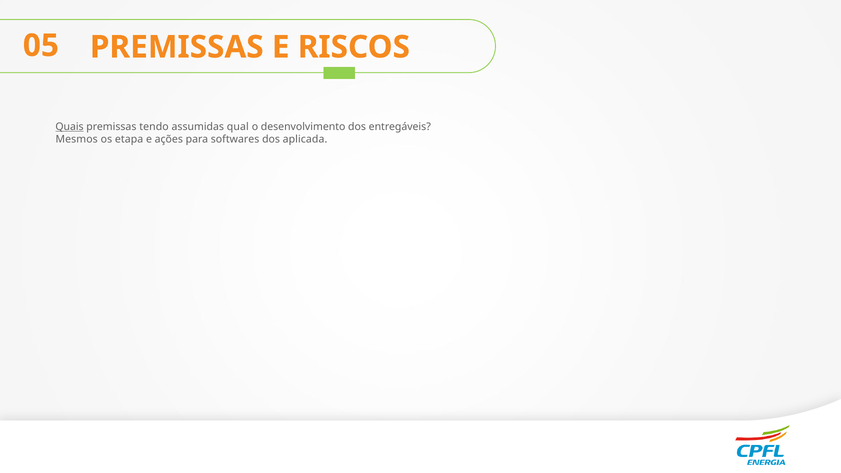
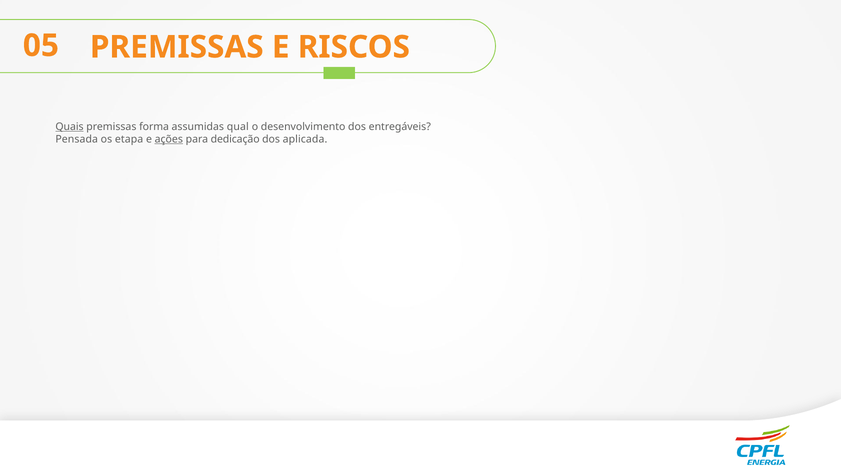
tendo: tendo -> forma
Mesmos: Mesmos -> Pensada
ações underline: none -> present
softwares: softwares -> dedicação
